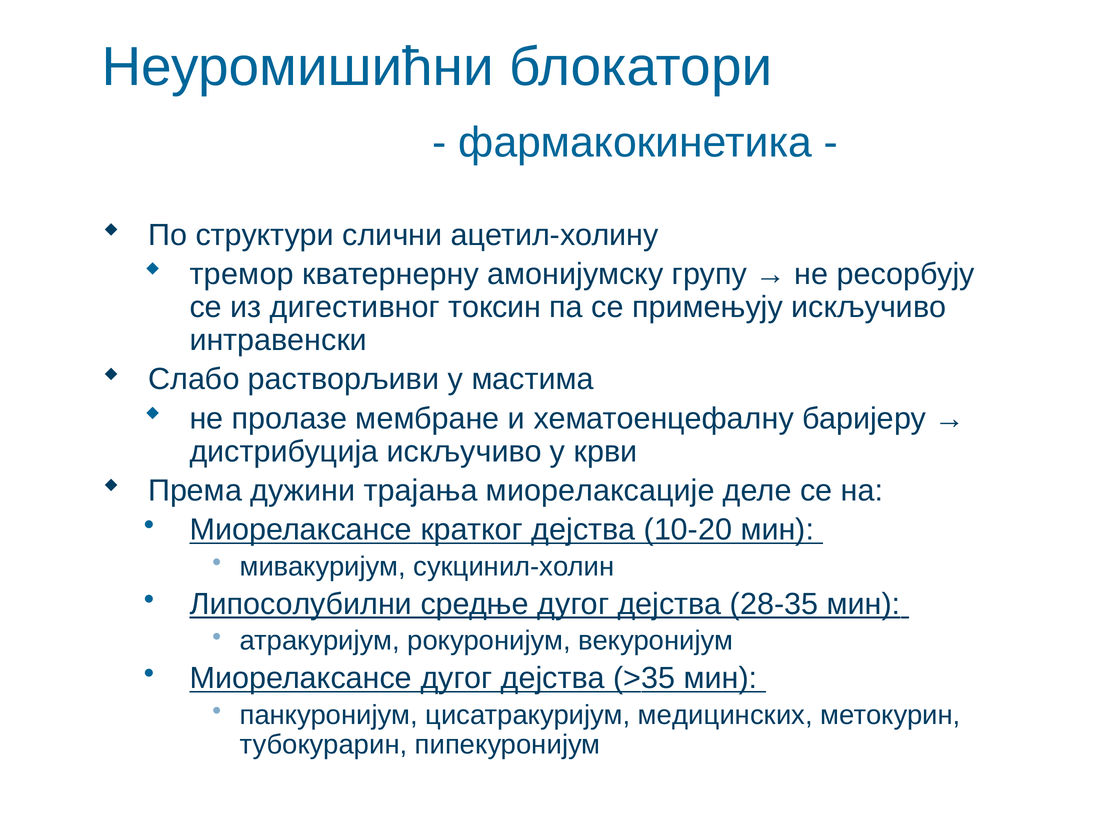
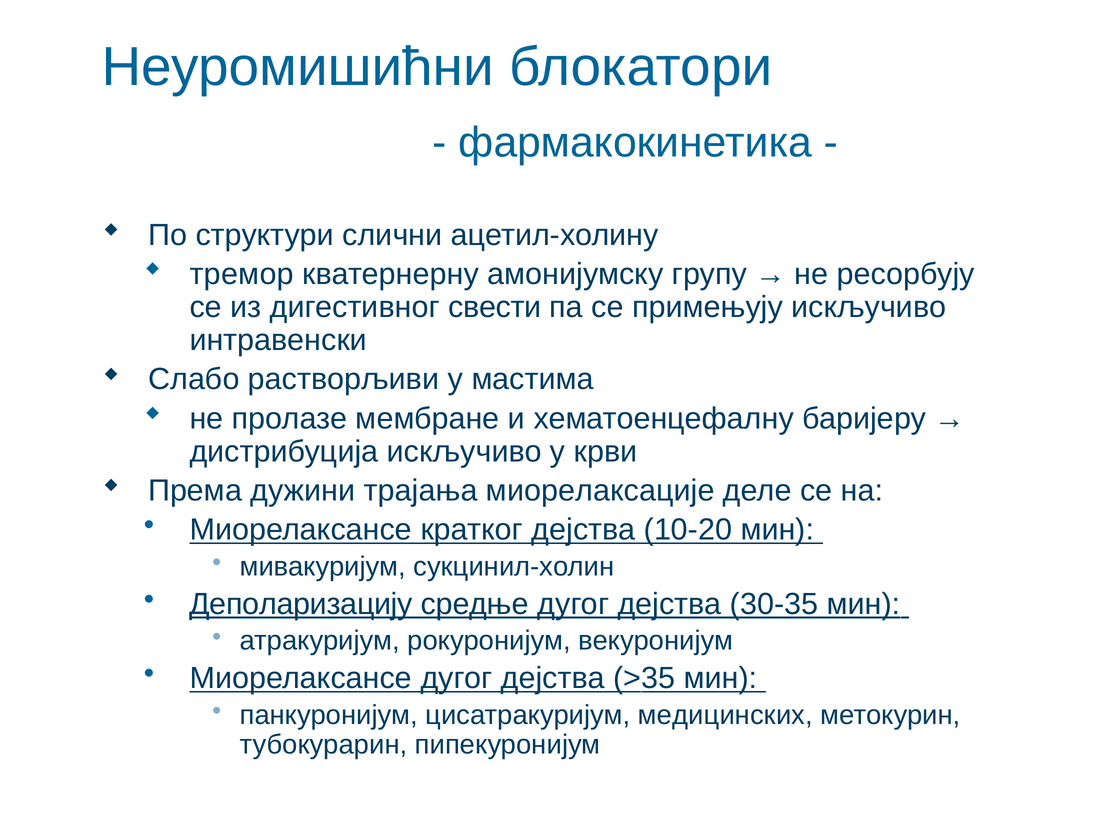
токсин: токсин -> свести
Липосолубилни: Липосолубилни -> Деполаризацију
28-35: 28-35 -> 30-35
